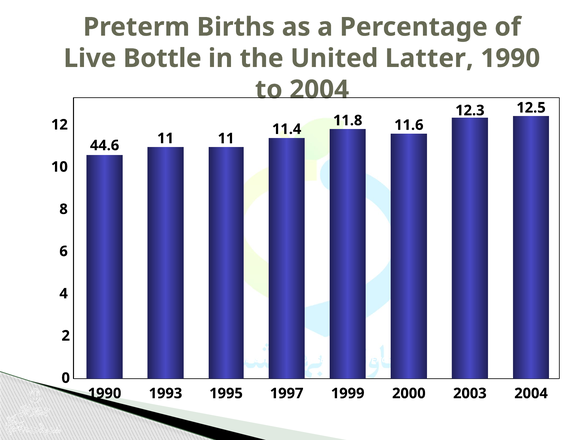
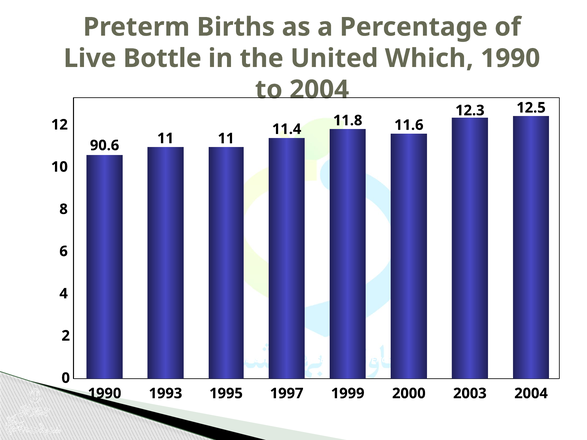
Latter: Latter -> Which
44.6: 44.6 -> 90.6
